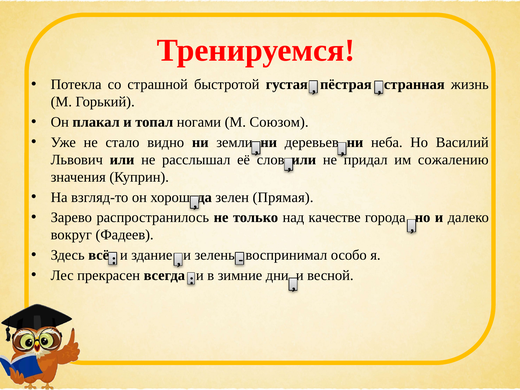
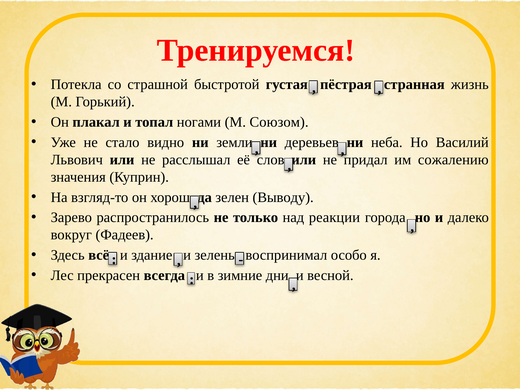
Прямая: Прямая -> Выводу
качестве: качестве -> реакции
